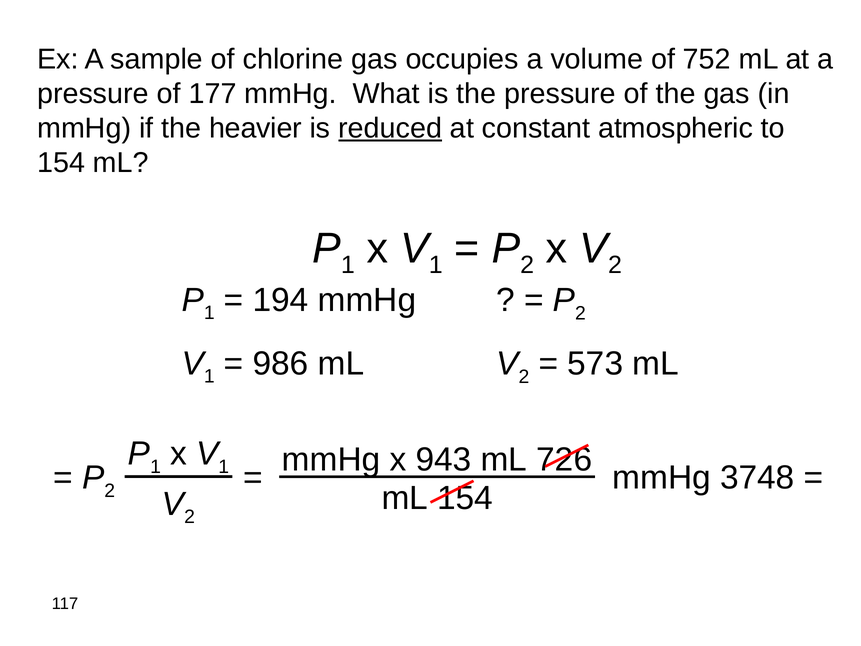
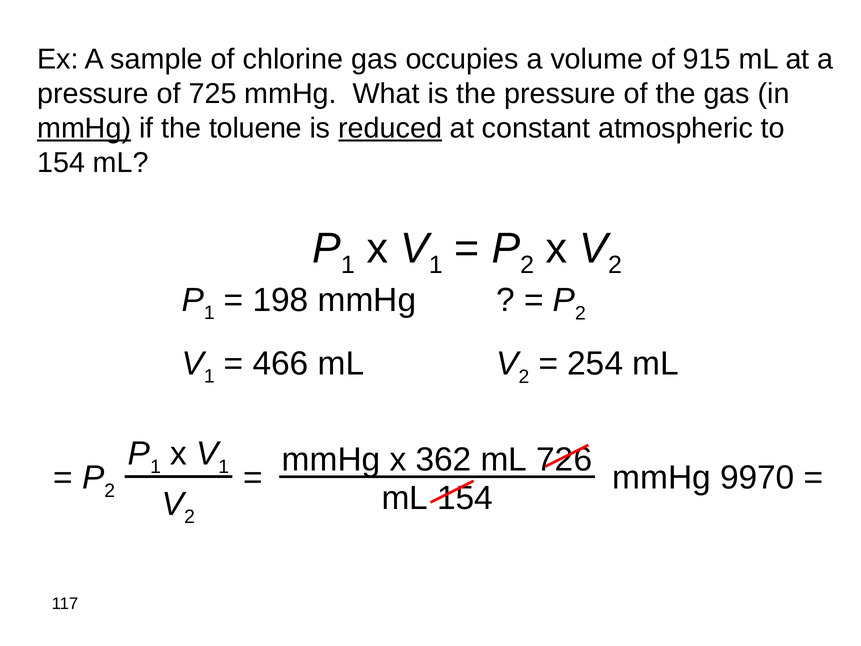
752: 752 -> 915
177: 177 -> 725
mmHg at (84, 128) underline: none -> present
heavier: heavier -> toluene
194: 194 -> 198
986: 986 -> 466
573: 573 -> 254
943: 943 -> 362
3748: 3748 -> 9970
